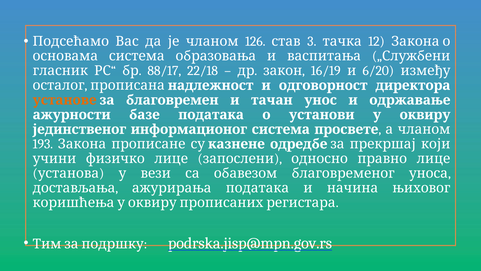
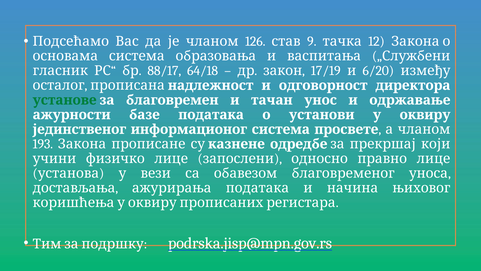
3: 3 -> 9
22/18: 22/18 -> 64/18
16/19: 16/19 -> 17/19
установе colour: orange -> green
